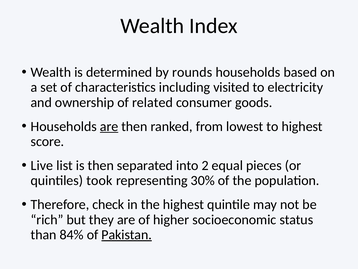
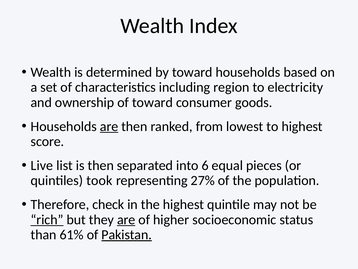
by rounds: rounds -> toward
visited: visited -> region
of related: related -> toward
2: 2 -> 6
30%: 30% -> 27%
rich underline: none -> present
are at (126, 219) underline: none -> present
84%: 84% -> 61%
